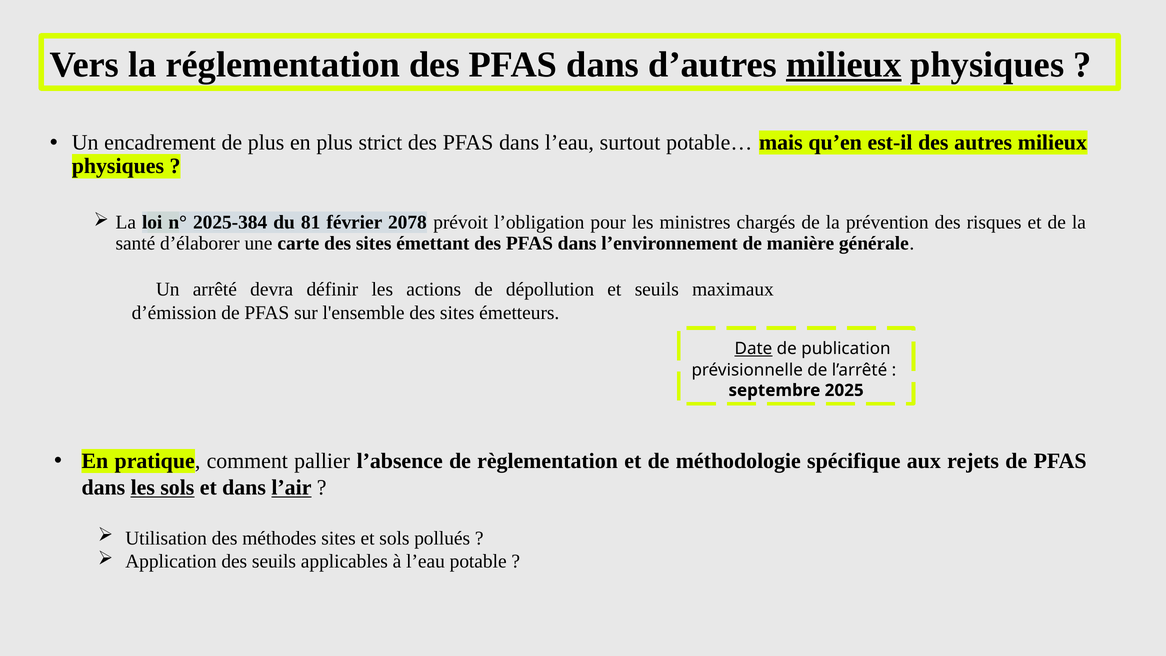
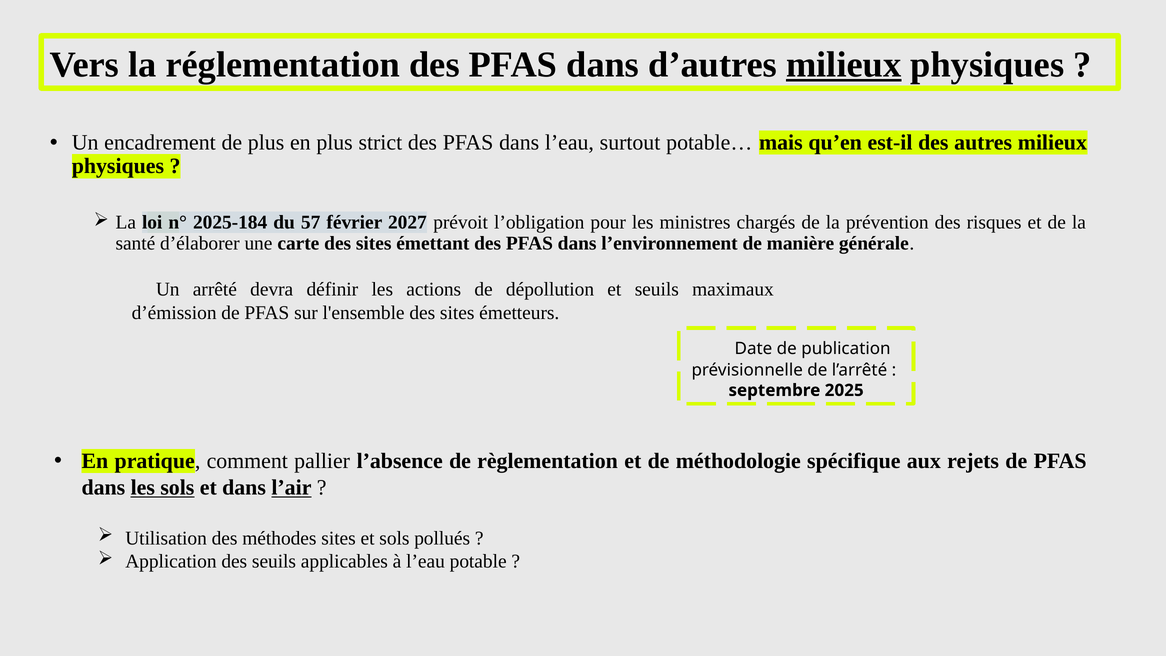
2025-384: 2025-384 -> 2025-184
81: 81 -> 57
2078: 2078 -> 2027
Date underline: present -> none
